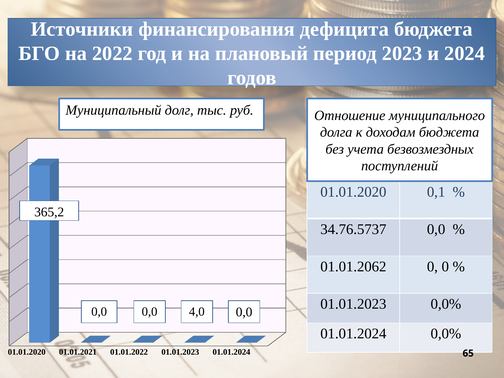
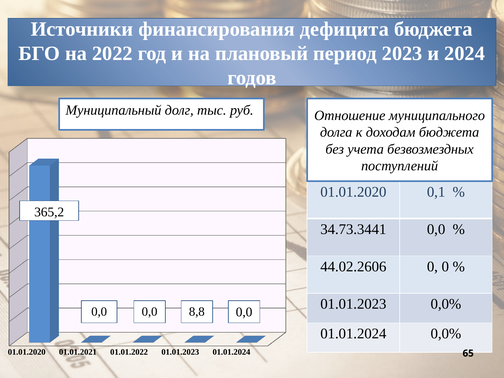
34.76.5737: 34.76.5737 -> 34.73.3441
01.01.2062: 01.01.2062 -> 44.02.2606
4,0: 4,0 -> 8,8
